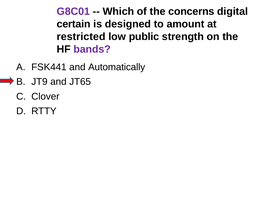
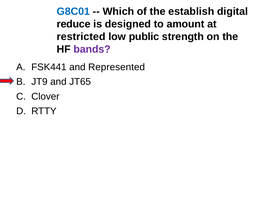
G8C01 colour: purple -> blue
concerns: concerns -> establish
certain: certain -> reduce
Automatically: Automatically -> Represented
